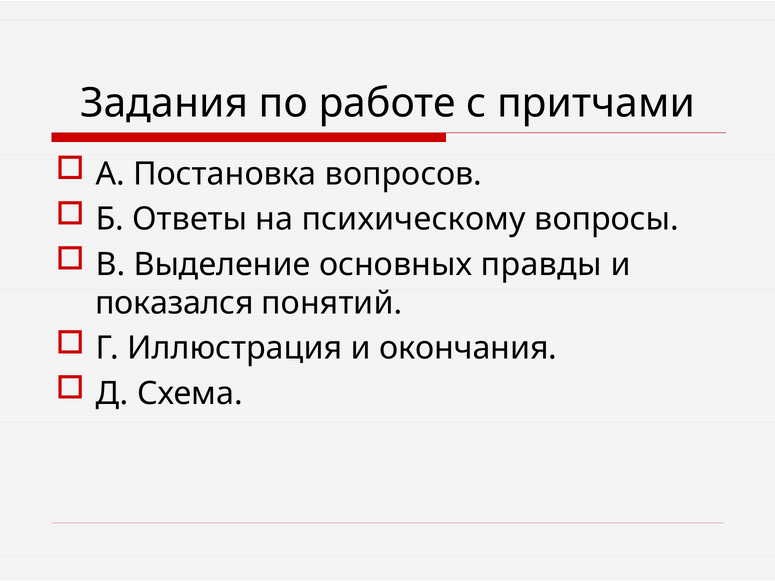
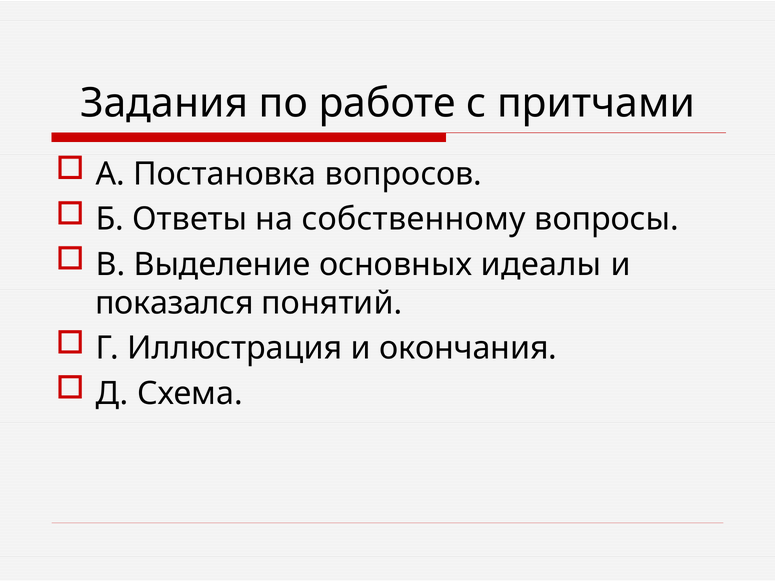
психическому: психическому -> собственному
правды: правды -> идеалы
